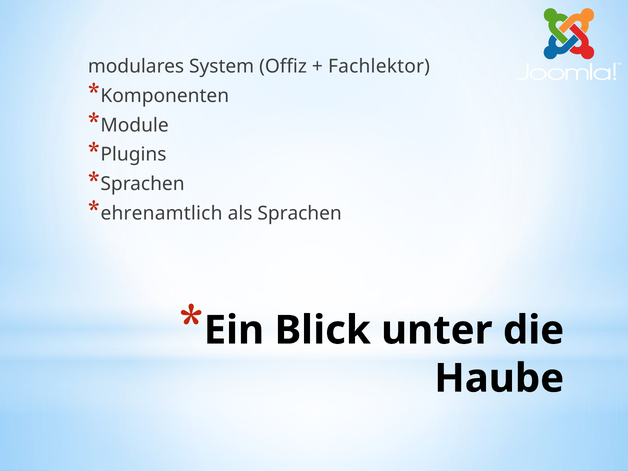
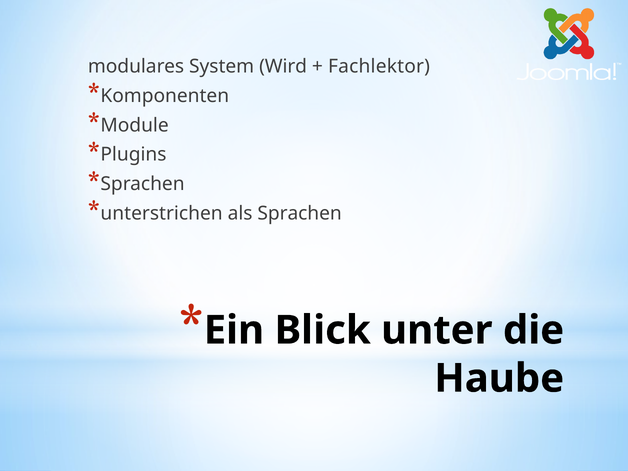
Offiz: Offiz -> Wird
ehrenamtlich: ehrenamtlich -> unterstrichen
